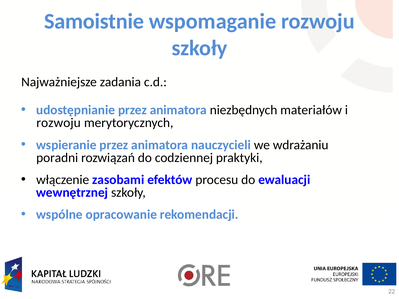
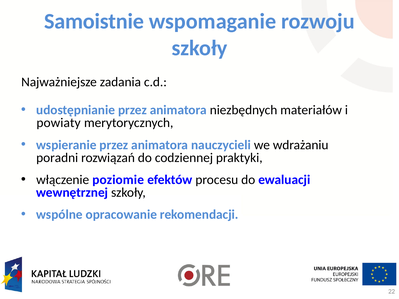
rozwoju at (59, 123): rozwoju -> powiaty
zasobami: zasobami -> poziomie
